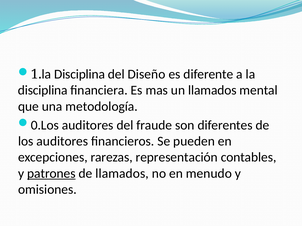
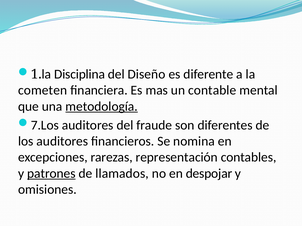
disciplina at (43, 91): disciplina -> cometen
un llamados: llamados -> contable
metodología underline: none -> present
0.Los: 0.Los -> 7.Los
pueden: pueden -> nomina
menudo: menudo -> despojar
